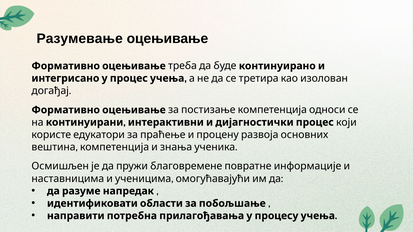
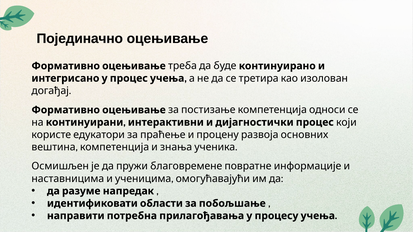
Разумевање: Разумевање -> Појединачно
